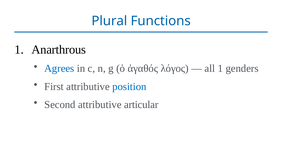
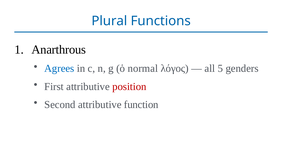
ἀγαθός: ἀγαθός -> normal
all 1: 1 -> 5
position colour: blue -> red
articular: articular -> function
